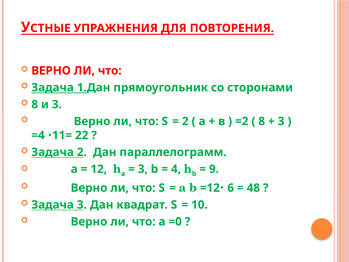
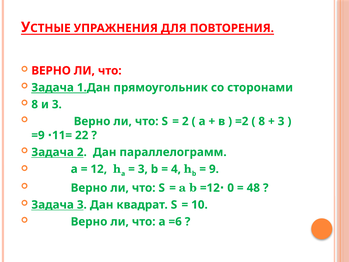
=4: =4 -> =9
6: 6 -> 0
=0: =0 -> =6
